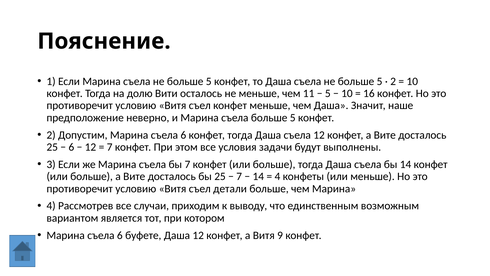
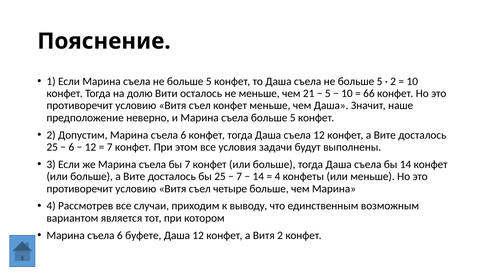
11: 11 -> 21
16: 16 -> 66
детали: детали -> четыре
Витя 9: 9 -> 2
